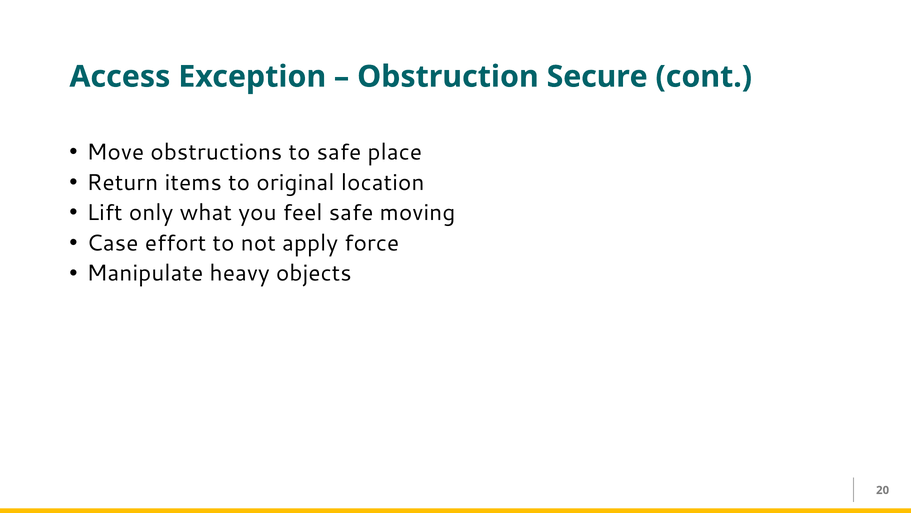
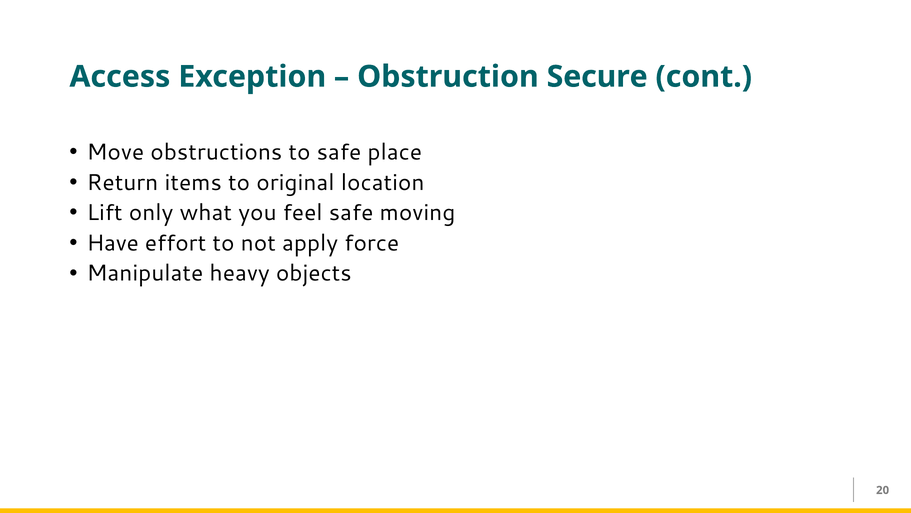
Case: Case -> Have
